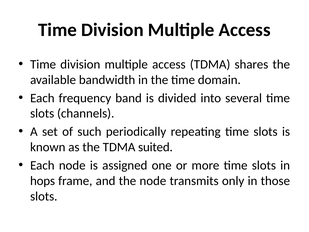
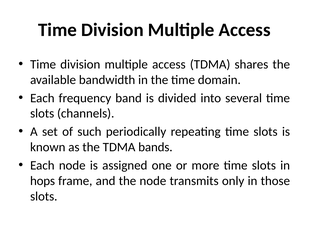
suited: suited -> bands
